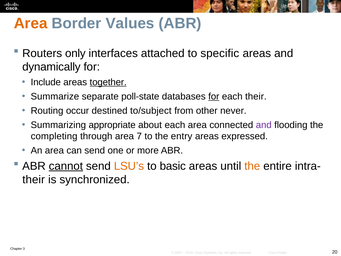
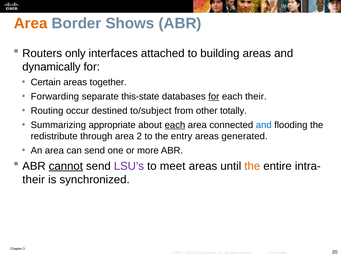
Values: Values -> Shows
specific: specific -> building
Include: Include -> Certain
together underline: present -> none
Summarize: Summarize -> Forwarding
poll-state: poll-state -> this-state
never: never -> totally
each at (175, 125) underline: none -> present
and at (264, 125) colour: purple -> blue
completing: completing -> redistribute
7: 7 -> 2
expressed: expressed -> generated
LSU’s colour: orange -> purple
basic: basic -> meet
